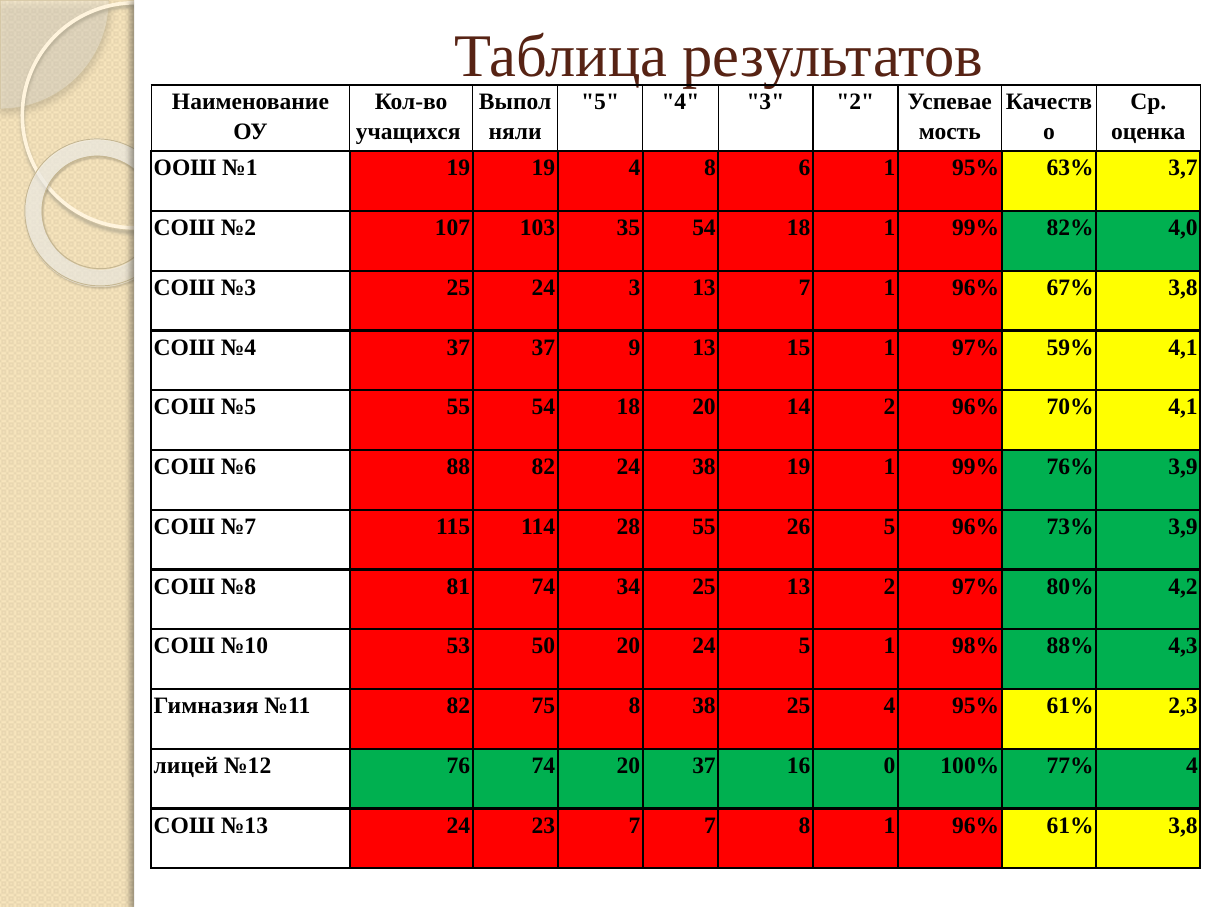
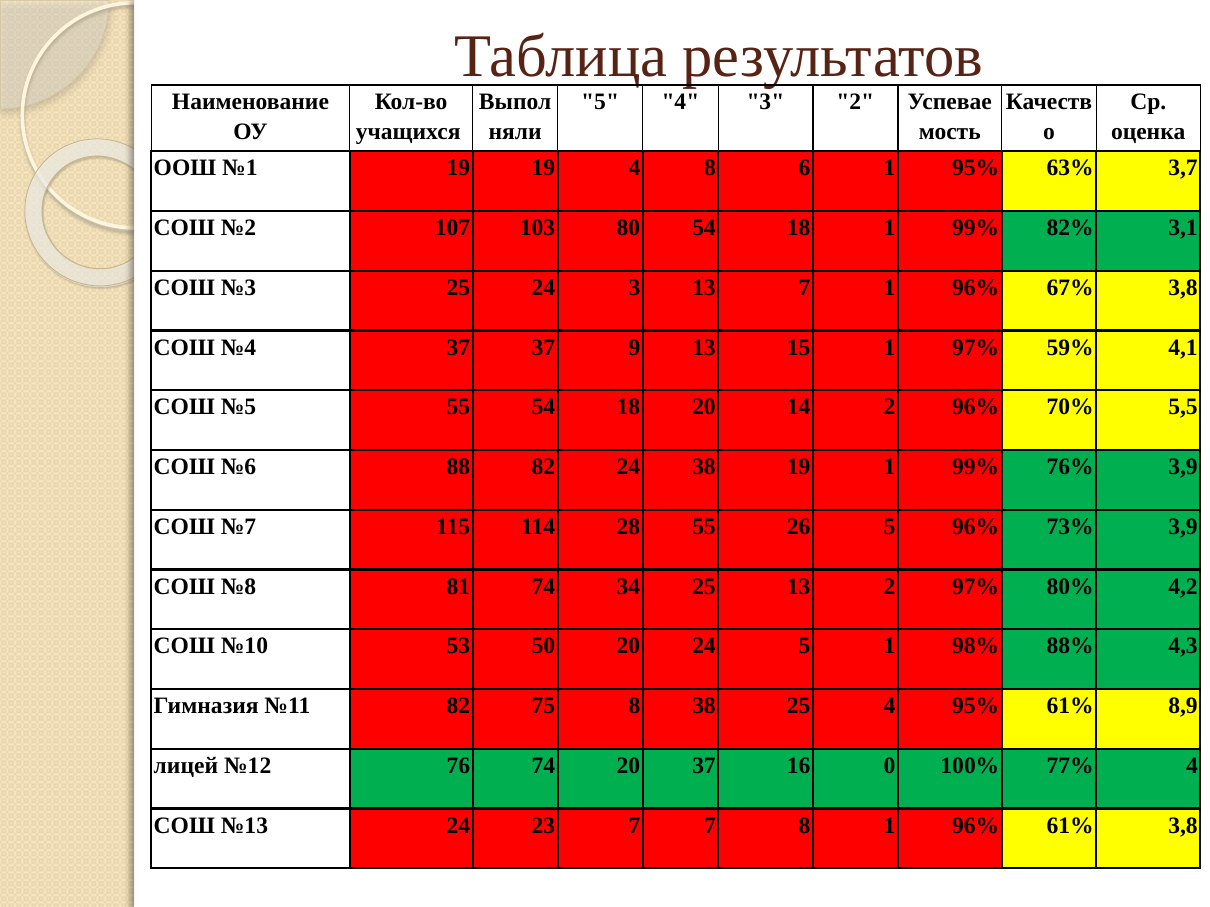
35: 35 -> 80
4,0: 4,0 -> 3,1
70% 4,1: 4,1 -> 5,5
2,3: 2,3 -> 8,9
